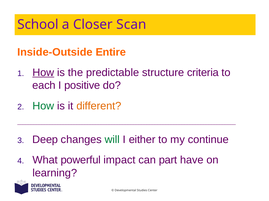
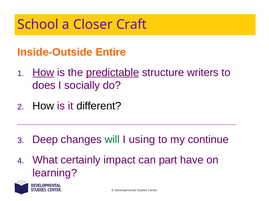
Scan: Scan -> Craft
predictable underline: none -> present
criteria: criteria -> writers
each: each -> does
positive: positive -> socially
How at (43, 106) colour: green -> black
different colour: orange -> black
either: either -> using
powerful: powerful -> certainly
